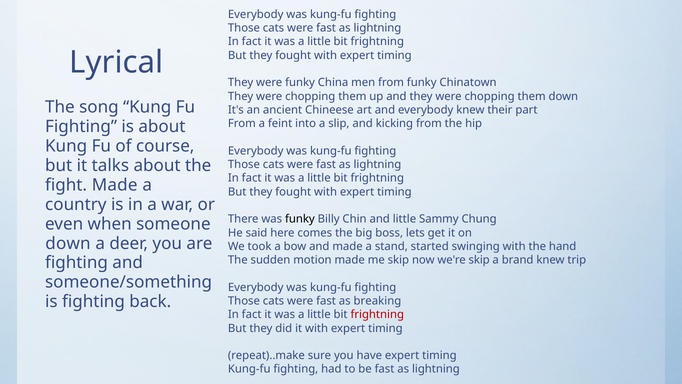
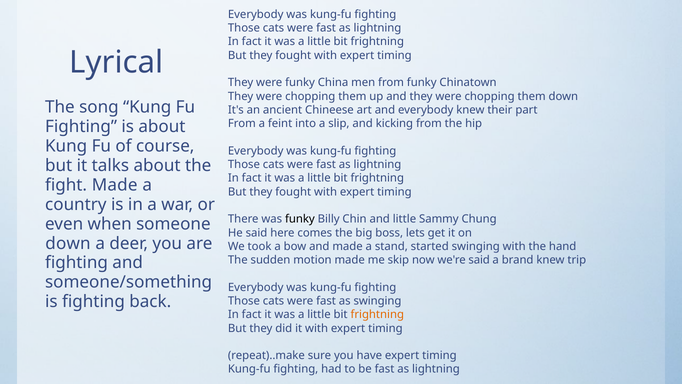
we're skip: skip -> said
as breaking: breaking -> swinging
frightning at (377, 314) colour: red -> orange
